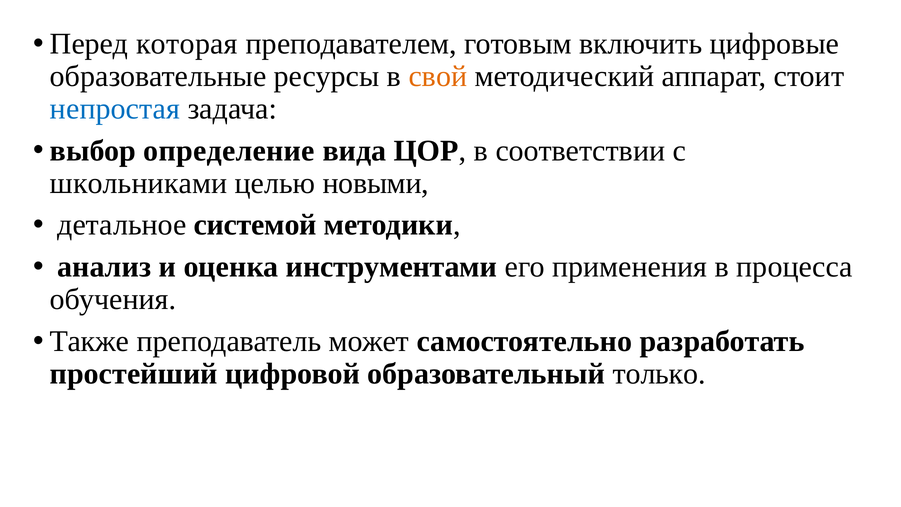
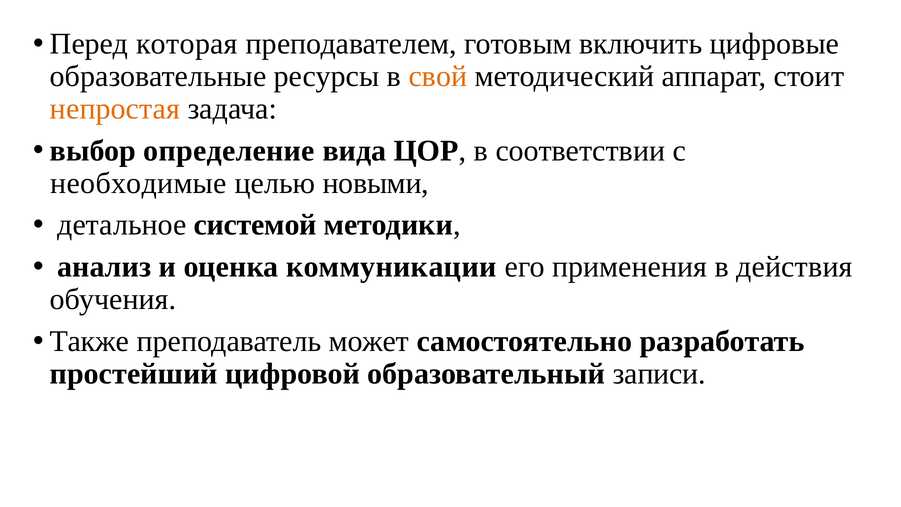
непростая colour: blue -> orange
школьниками: школьниками -> необходимые
инструментами: инструментами -> коммуникации
процесса: процесса -> действия
только: только -> записи
